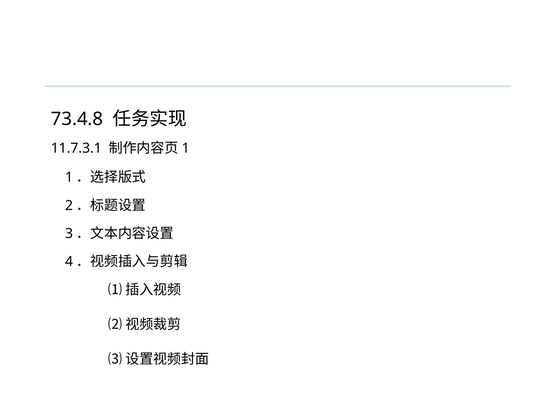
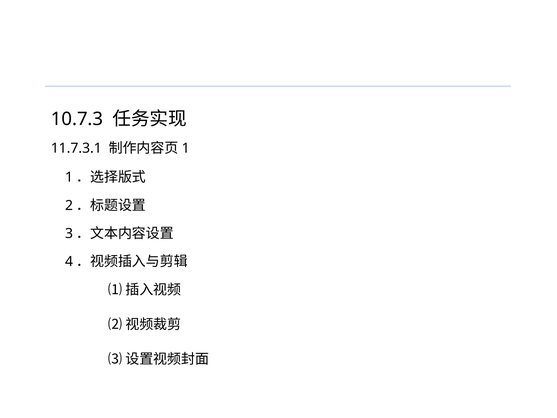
73.4.8: 73.4.8 -> 10.7.3
